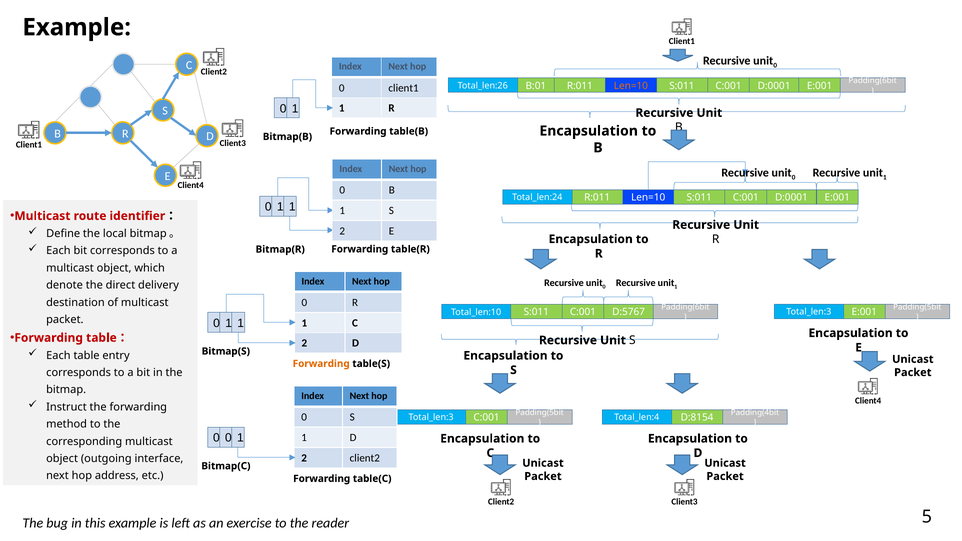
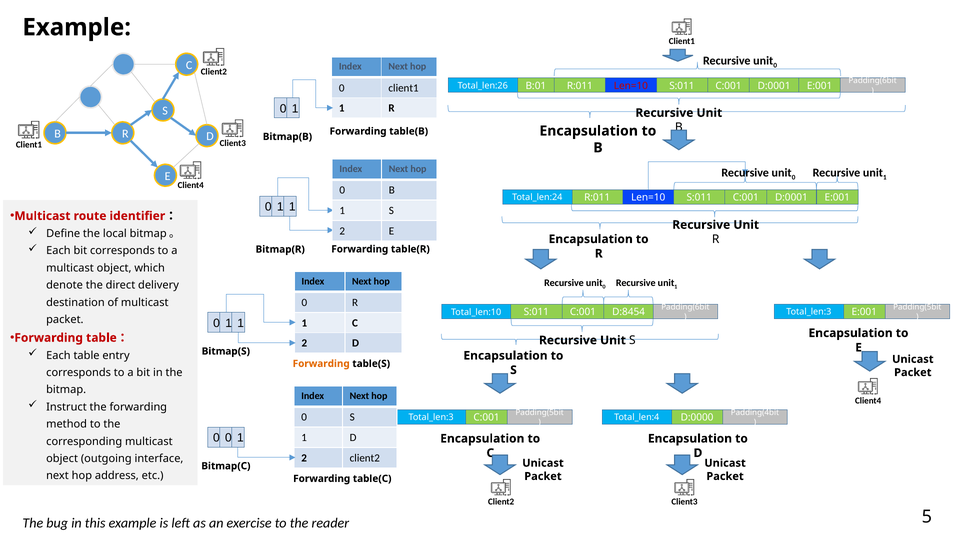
Len=10 at (631, 86) colour: orange -> red
D:5767: D:5767 -> D:8454
D:8154: D:8154 -> D:0000
